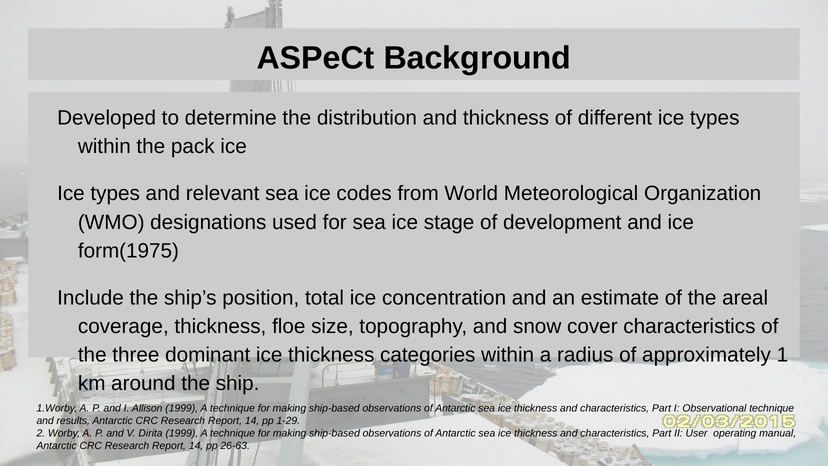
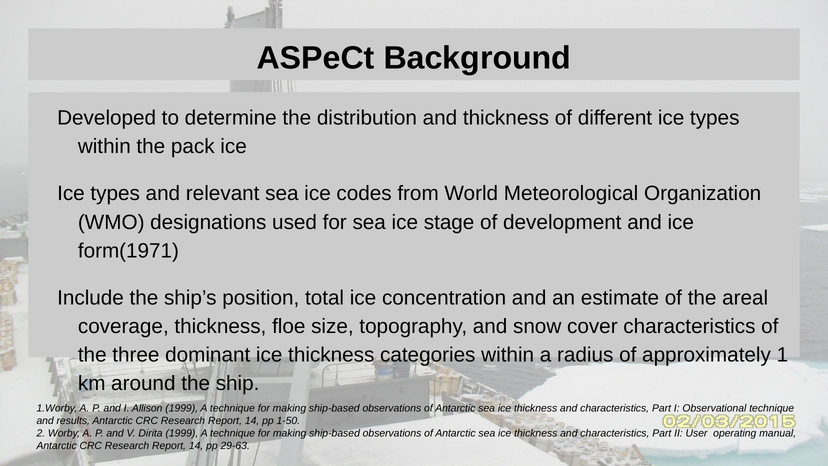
form(1975: form(1975 -> form(1971
1-29: 1-29 -> 1-50
26-63: 26-63 -> 29-63
